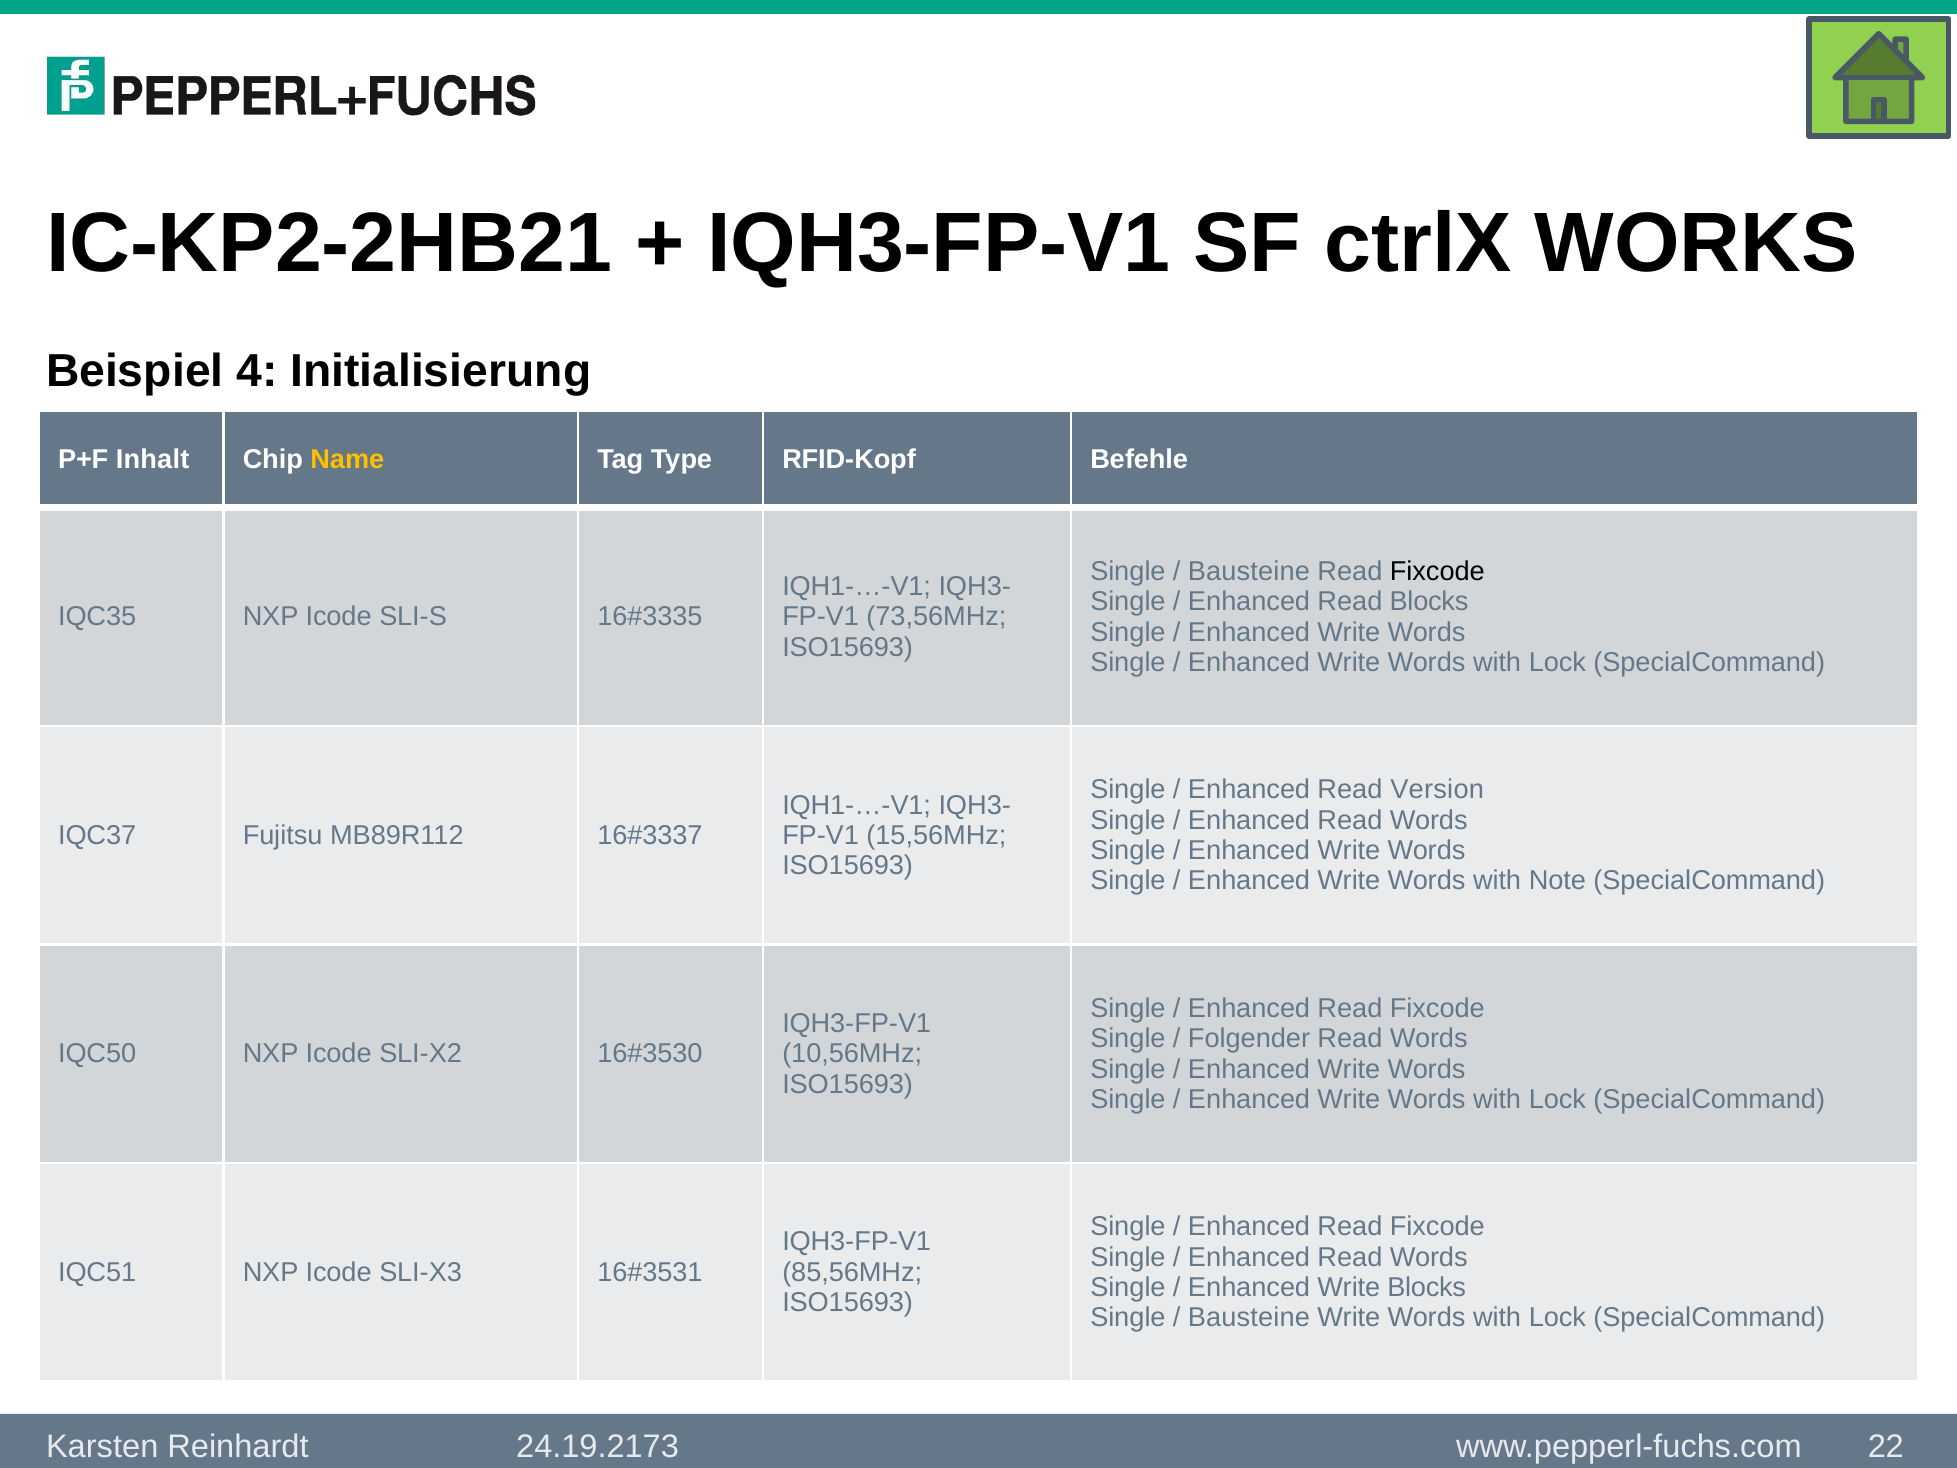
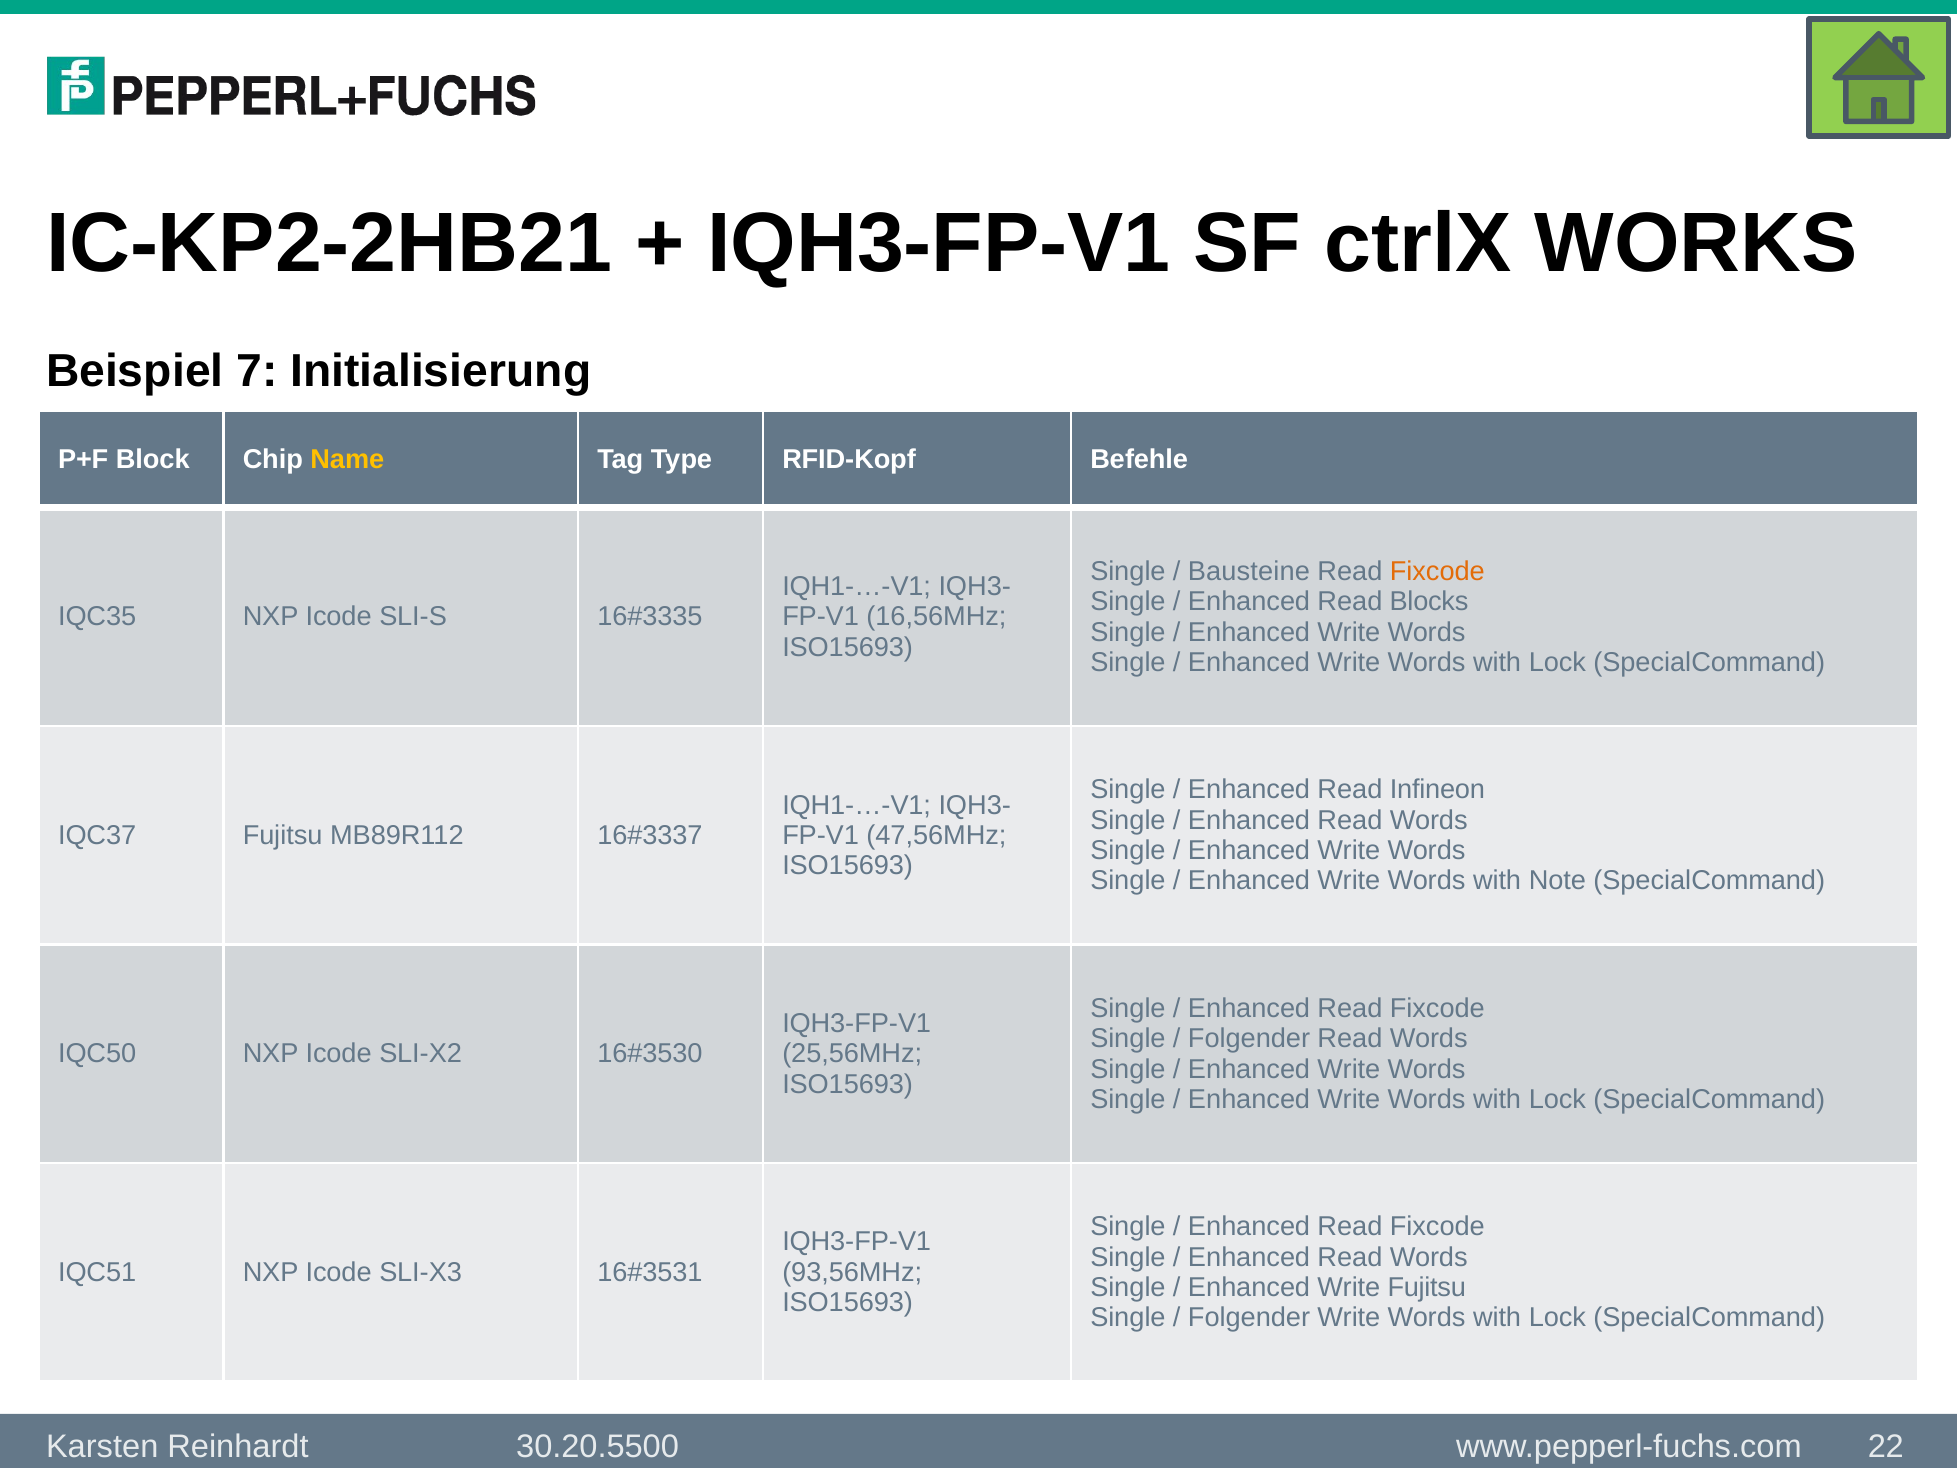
4: 4 -> 7
Inhalt: Inhalt -> Block
Fixcode at (1437, 571) colour: black -> orange
73,56MHz: 73,56MHz -> 16,56MHz
Version: Version -> Infineon
15,56MHz: 15,56MHz -> 47,56MHz
10,56MHz: 10,56MHz -> 25,56MHz
85,56MHz: 85,56MHz -> 93,56MHz
Write Blocks: Blocks -> Fujitsu
Bausteine at (1249, 1318): Bausteine -> Folgender
24.19.2173: 24.19.2173 -> 30.20.5500
